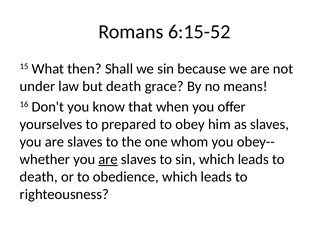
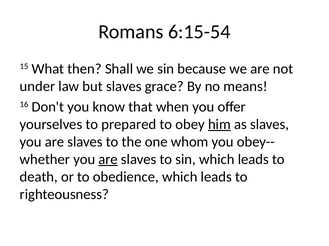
6:15-52: 6:15-52 -> 6:15-54
but death: death -> slaves
him underline: none -> present
